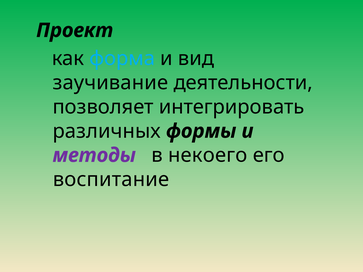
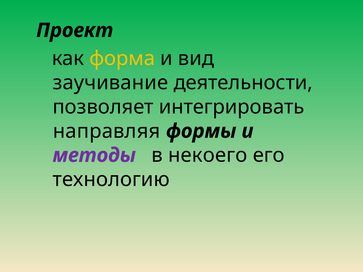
форма colour: light blue -> yellow
различных: различных -> направляя
воспитание: воспитание -> технологию
